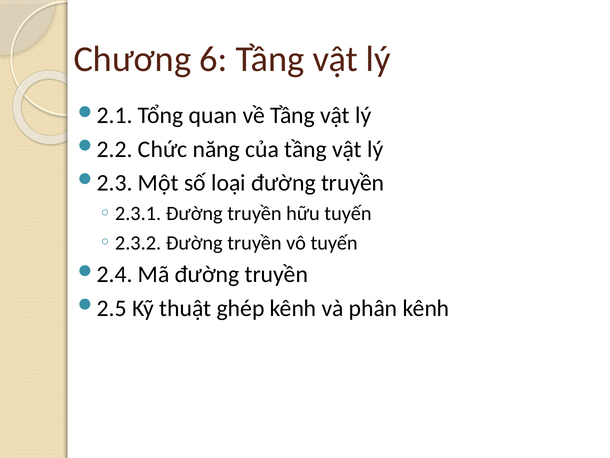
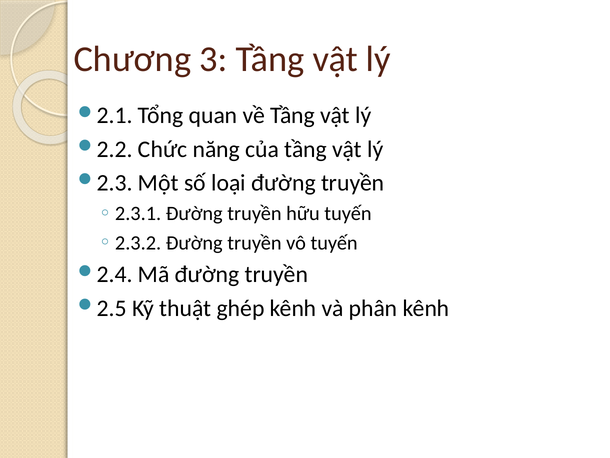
6: 6 -> 3
